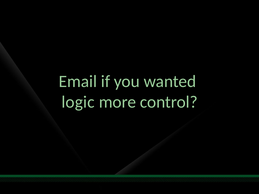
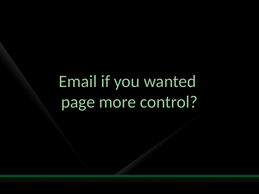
logic: logic -> page
